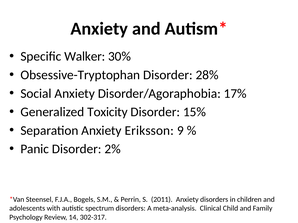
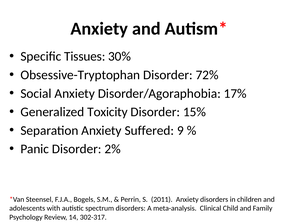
Walker: Walker -> Tissues
28%: 28% -> 72%
Eriksson: Eriksson -> Suffered
